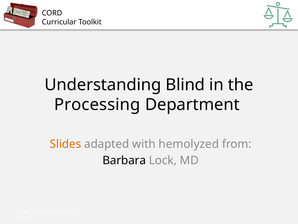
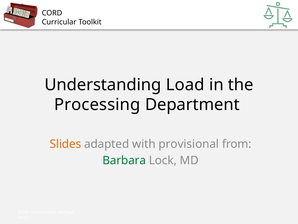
Blind: Blind -> Load
hemolyzed: hemolyzed -> provisional
Barbara colour: black -> green
